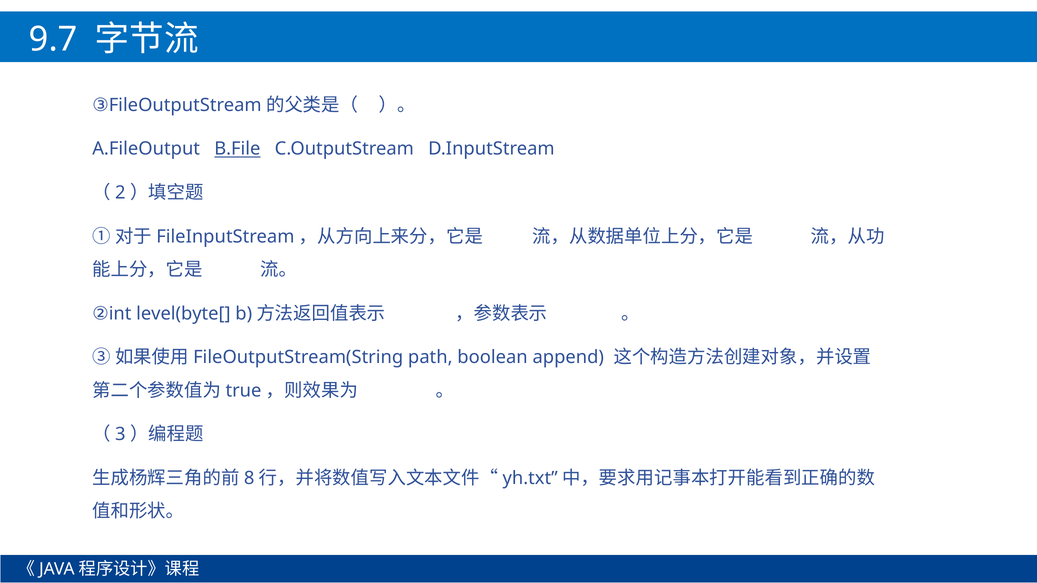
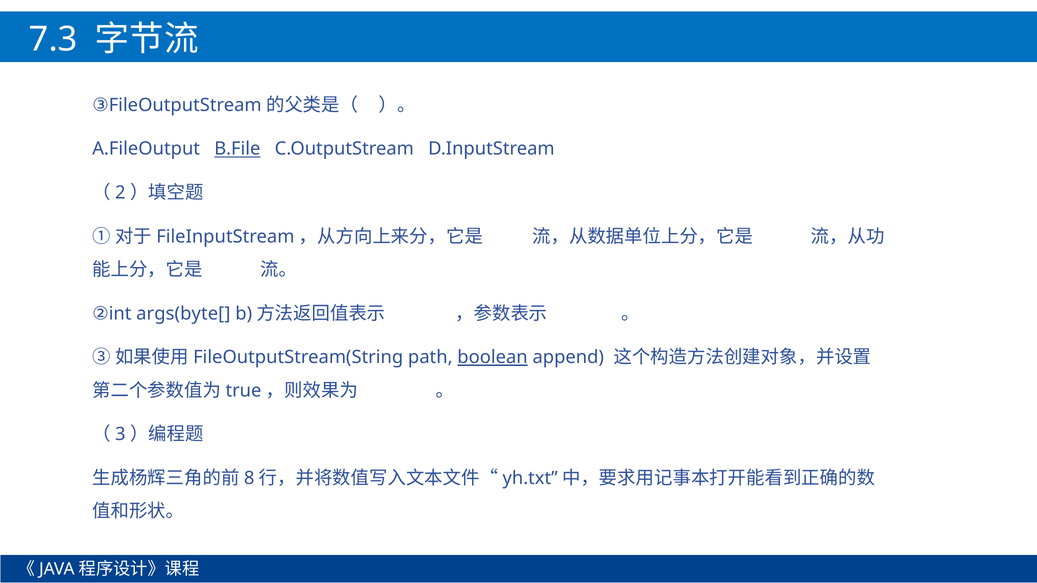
9.7: 9.7 -> 7.3
level(byte[: level(byte[ -> args(byte[
boolean underline: none -> present
